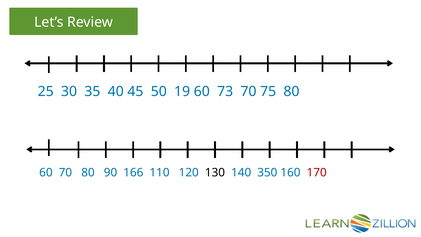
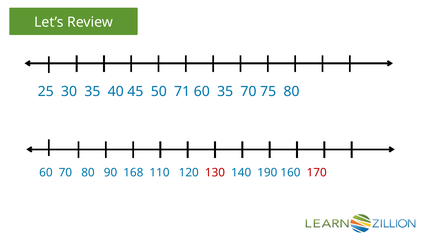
19: 19 -> 71
60 73: 73 -> 35
166: 166 -> 168
130 colour: black -> red
350: 350 -> 190
